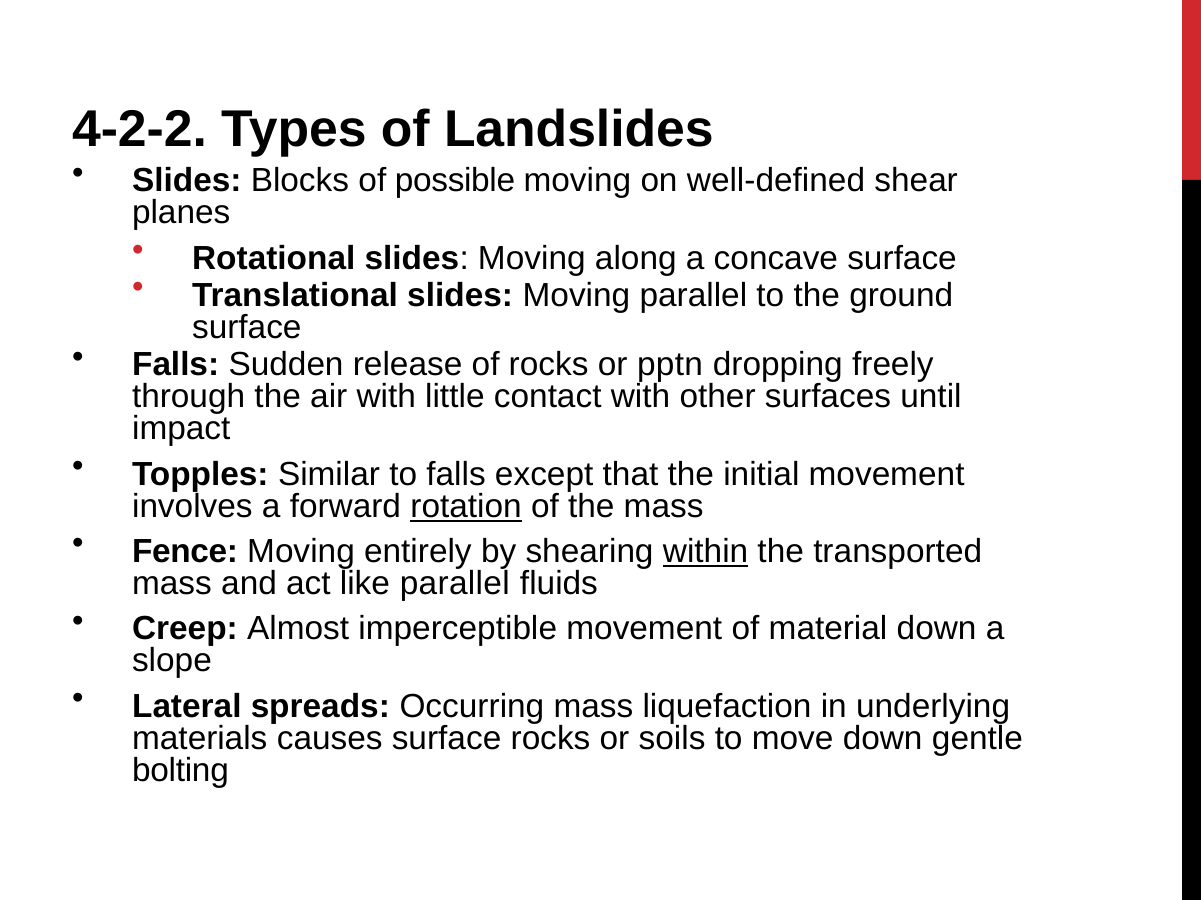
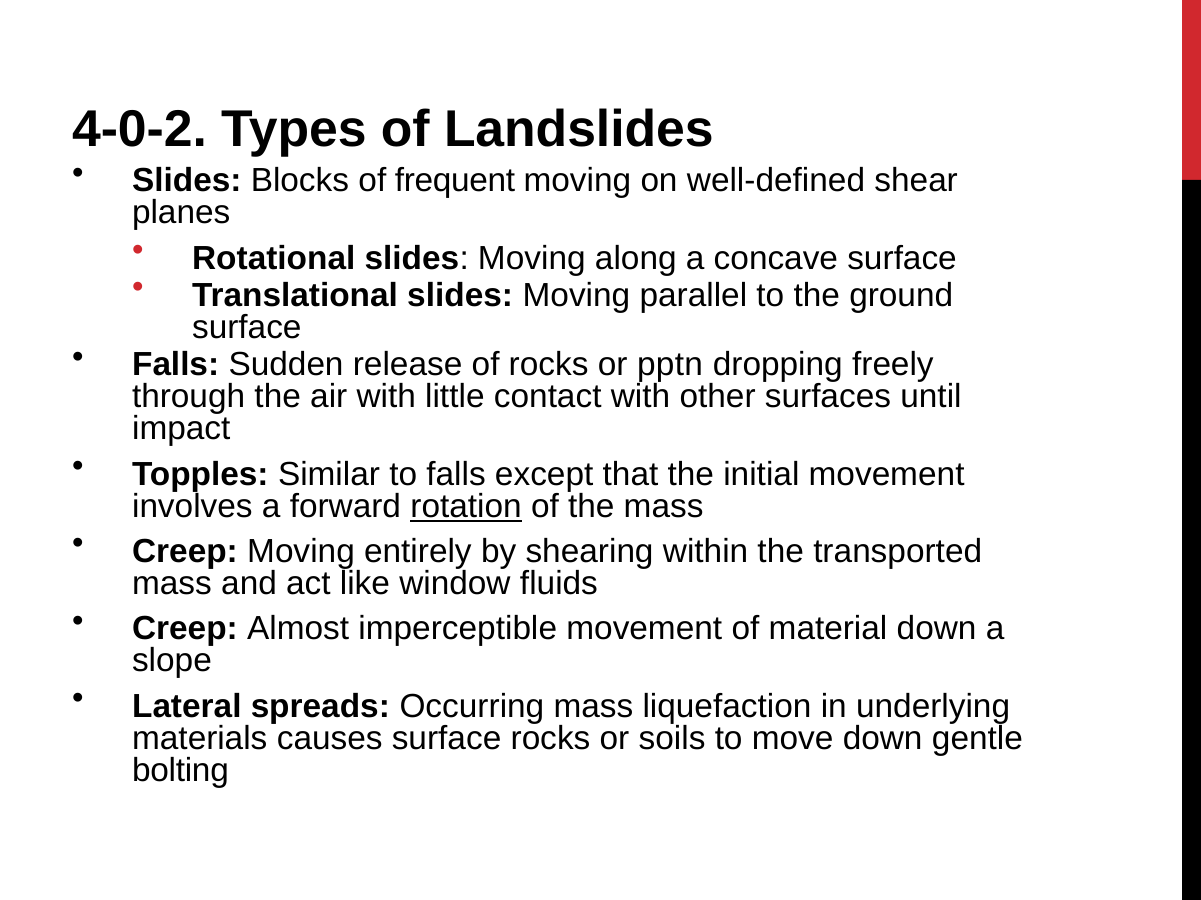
4-2-2: 4-2-2 -> 4-0-2
possible: possible -> frequent
Fence at (185, 552): Fence -> Creep
within underline: present -> none
like parallel: parallel -> window
